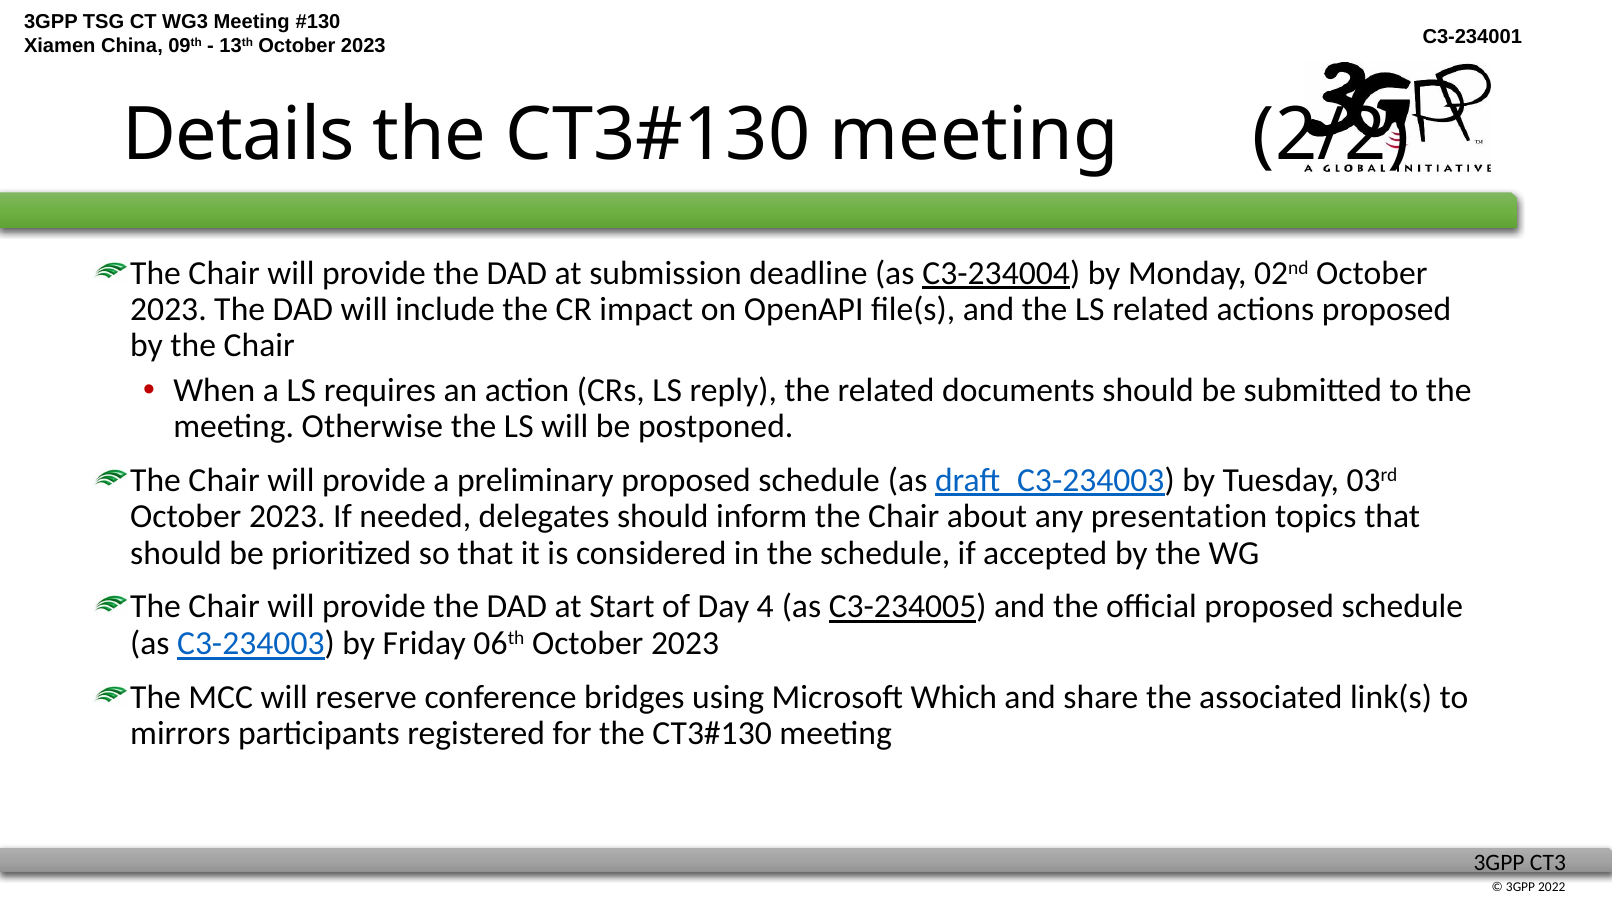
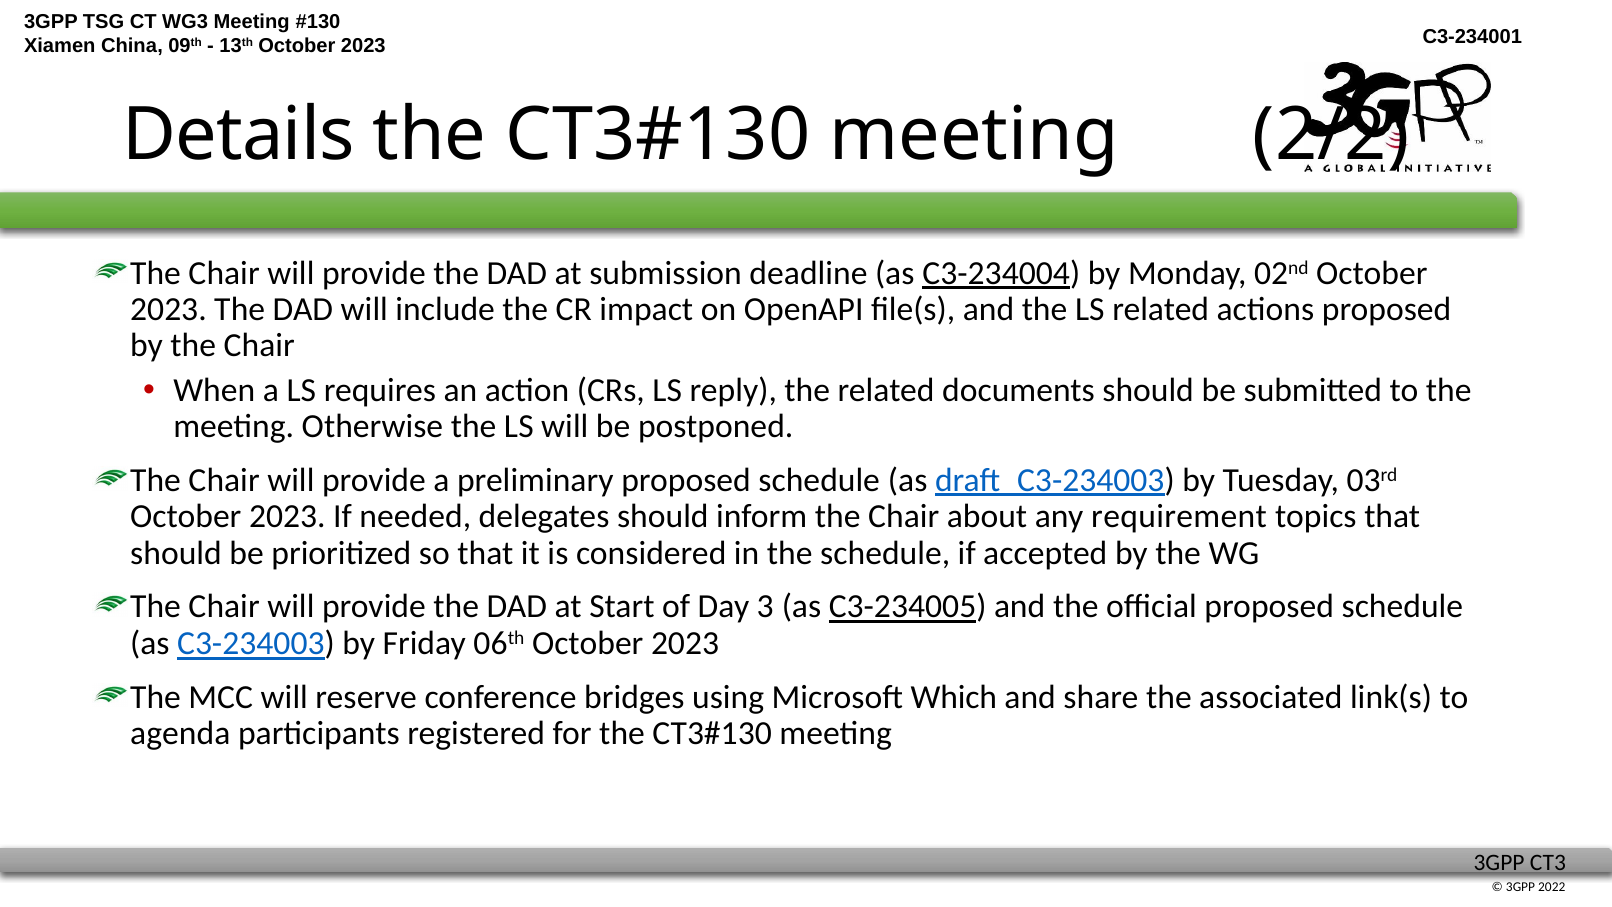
presentation: presentation -> requirement
4: 4 -> 3
mirrors: mirrors -> agenda
